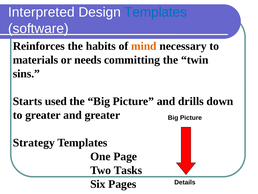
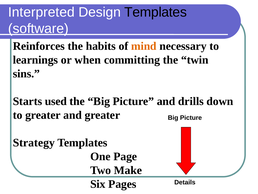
Templates at (156, 12) colour: blue -> black
materials: materials -> learnings
needs: needs -> when
Tasks: Tasks -> Make
